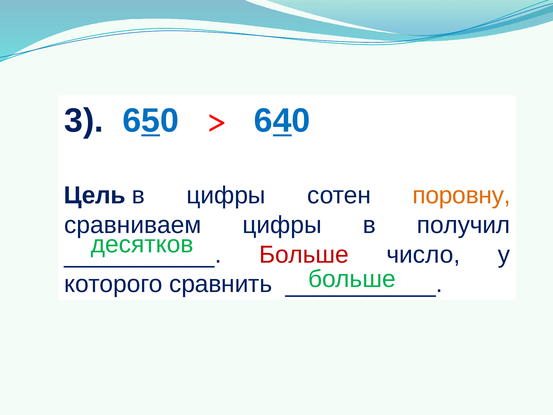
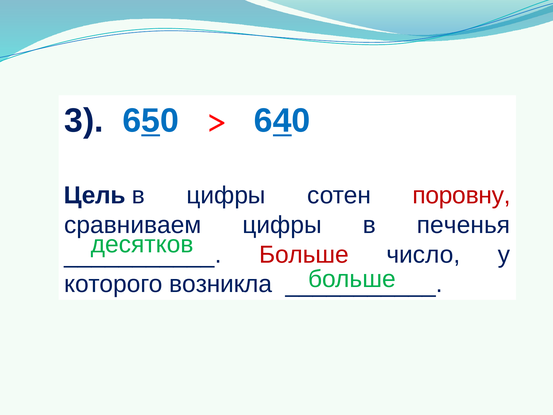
поровну colour: orange -> red
получил: получил -> печенья
сравнить: сравнить -> возникла
